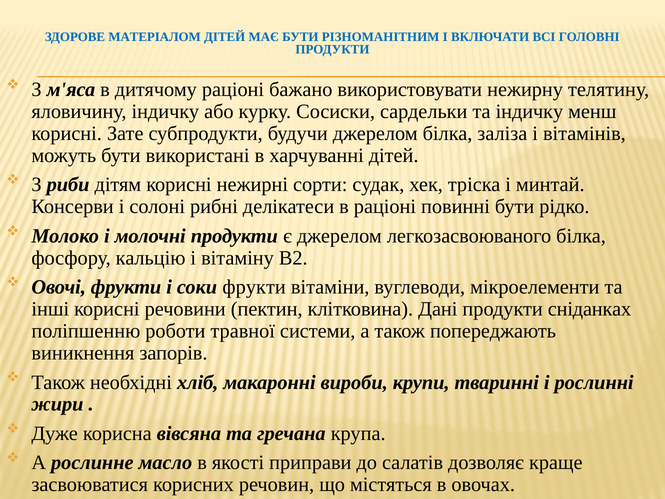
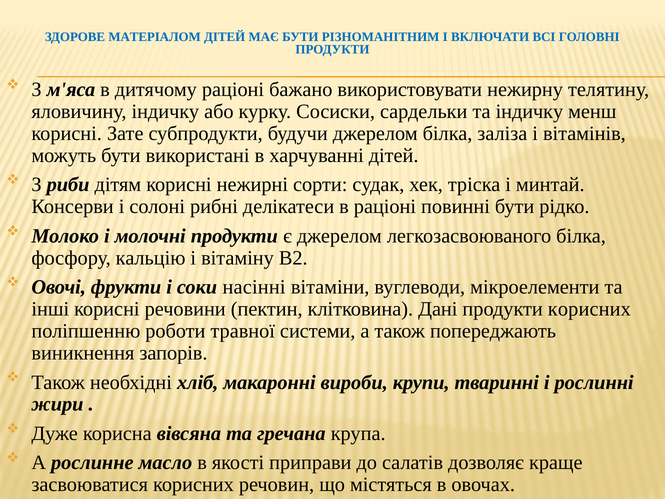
соки фрукти: фрукти -> насінні
продукти сніданках: сніданках -> корисних
